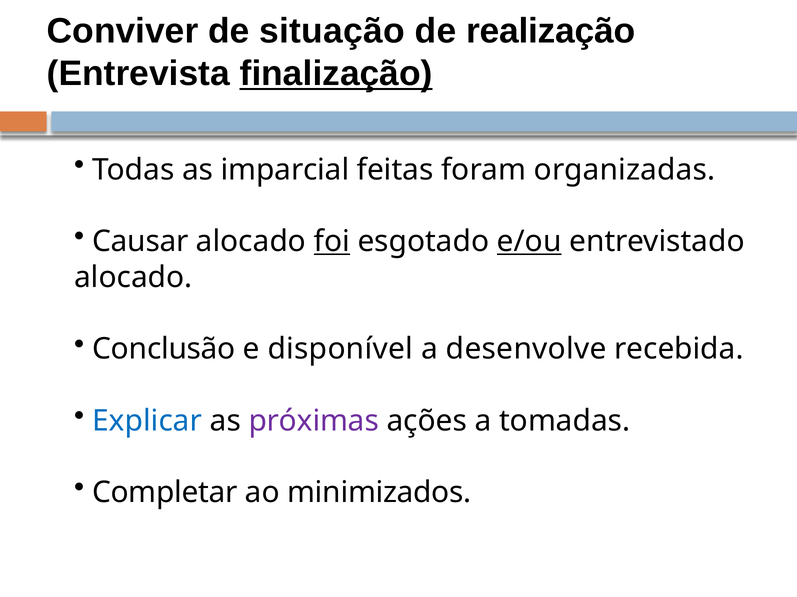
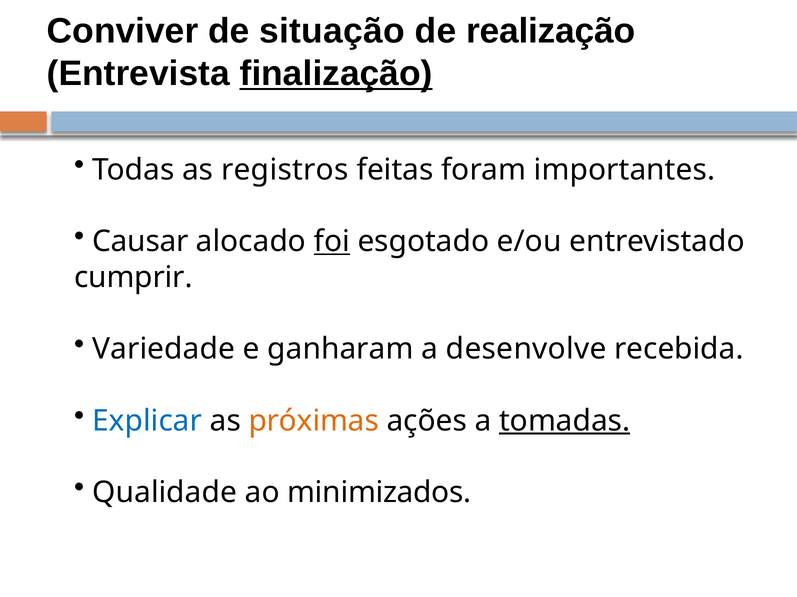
imparcial: imparcial -> registros
organizadas: organizadas -> importantes
e/ou underline: present -> none
alocado at (133, 278): alocado -> cumprir
Conclusão: Conclusão -> Variedade
disponível: disponível -> ganharam
próximas colour: purple -> orange
tomadas underline: none -> present
Completar: Completar -> Qualidade
